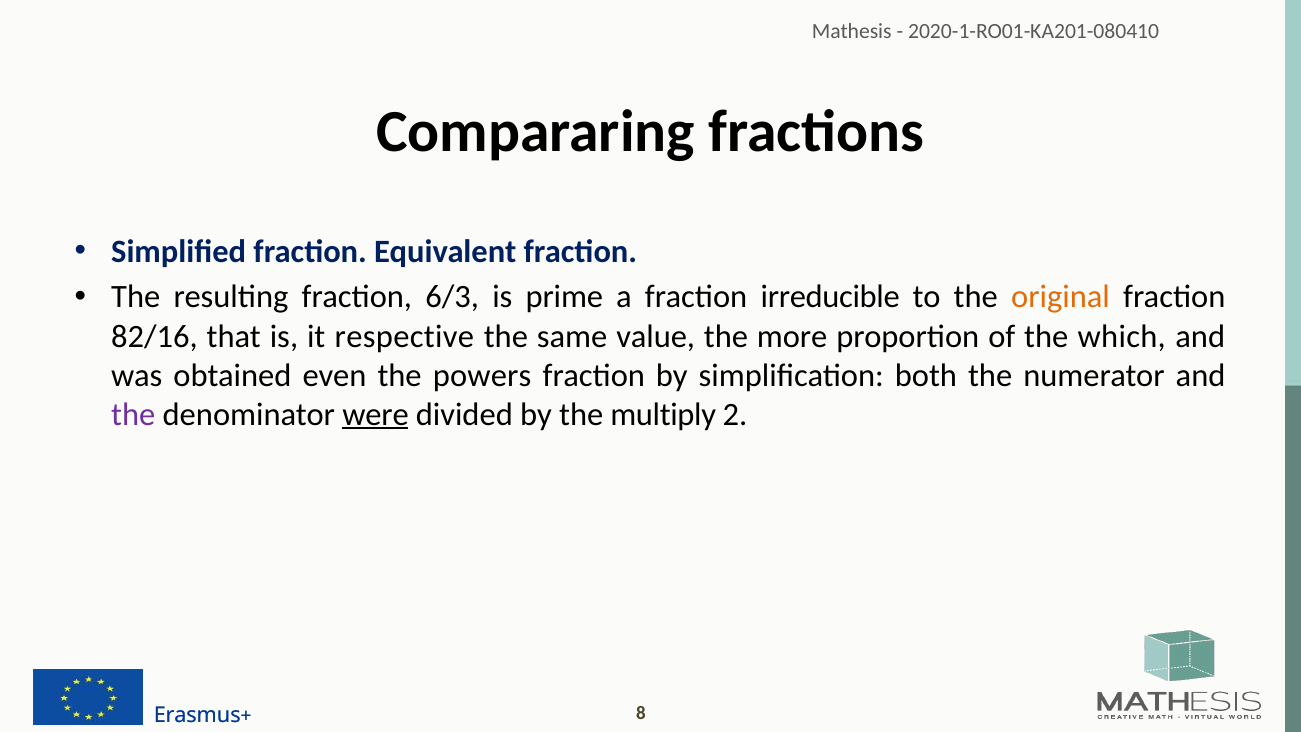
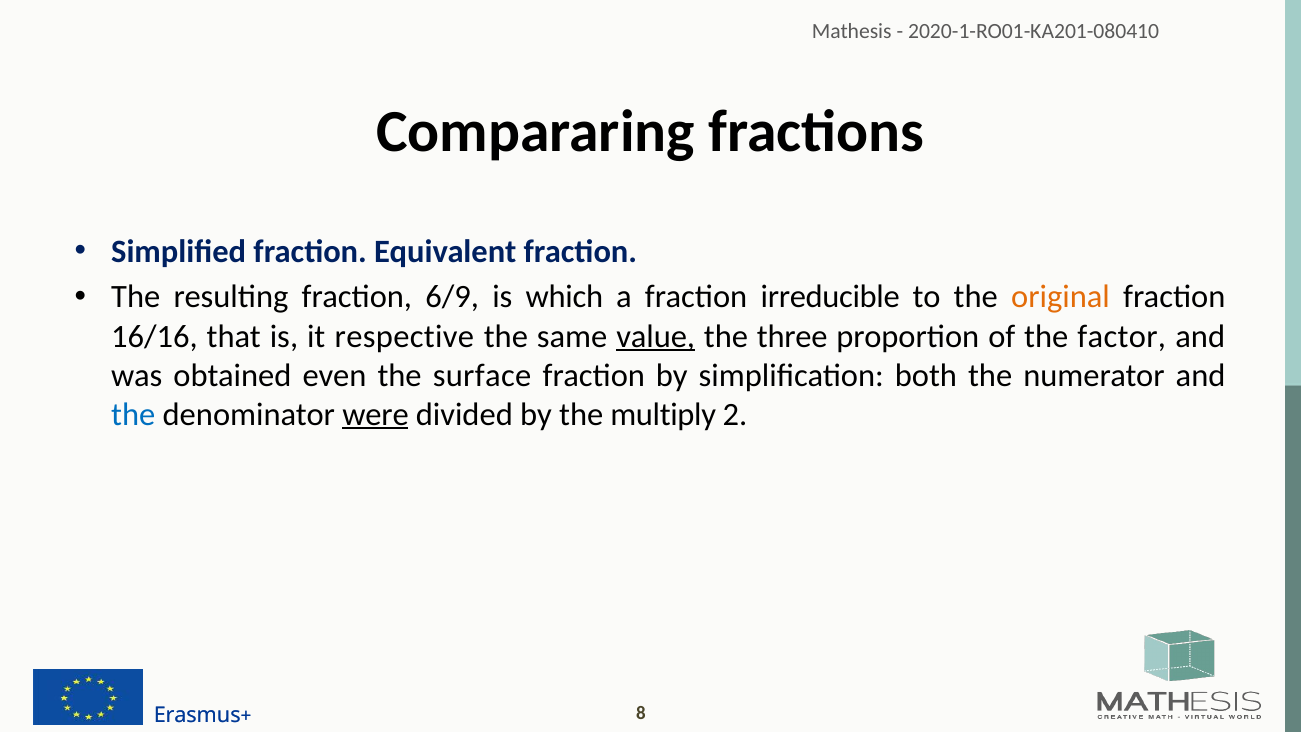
6/3: 6/3 -> 6/9
prime: prime -> which
82/16: 82/16 -> 16/16
value underline: none -> present
more: more -> three
which: which -> factor
powers: powers -> surface
the at (133, 414) colour: purple -> blue
